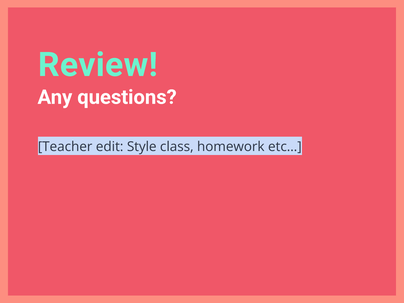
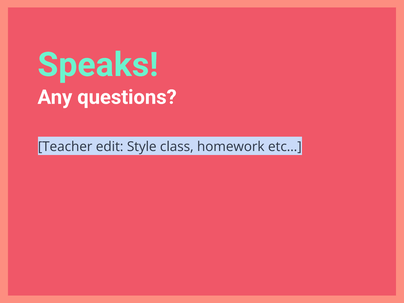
Review: Review -> Speaks
